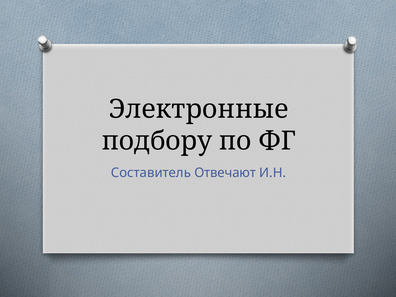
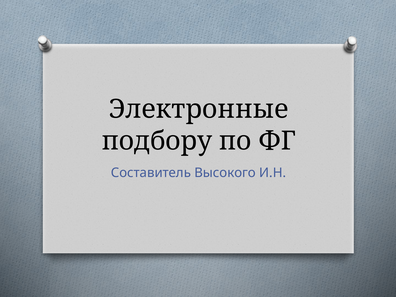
Отвечают: Отвечают -> Высокого
